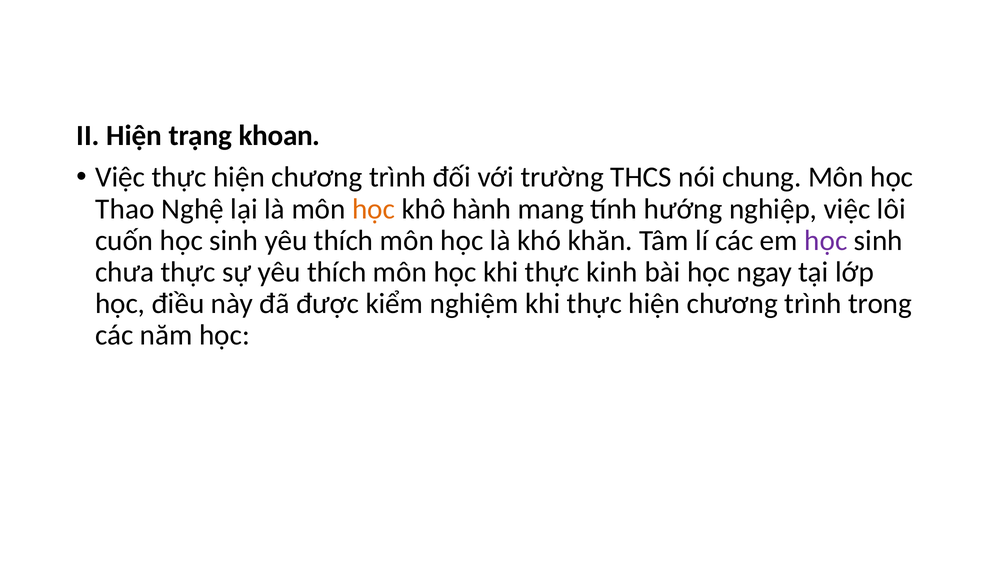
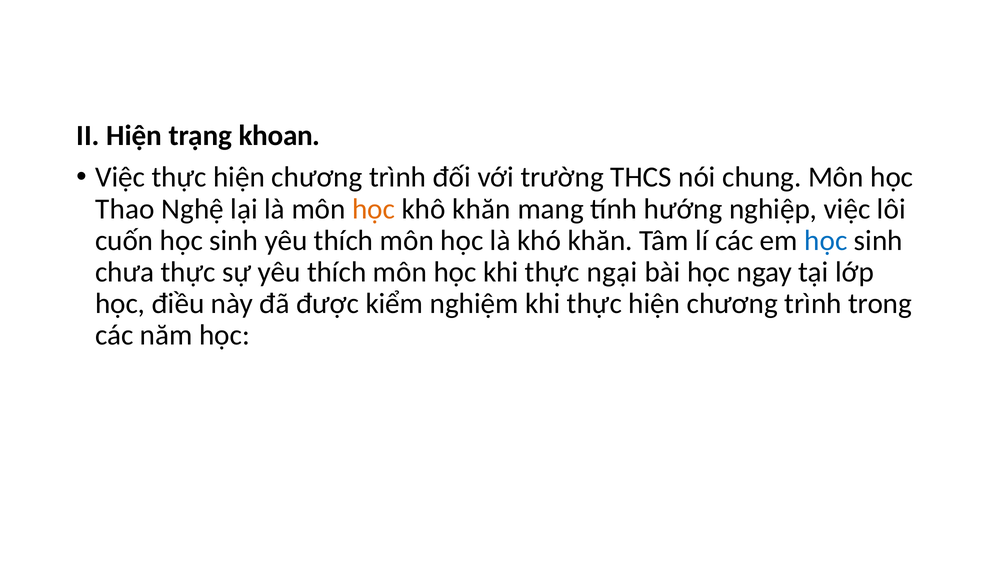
khô hành: hành -> khăn
học at (826, 240) colour: purple -> blue
kinh: kinh -> ngại
